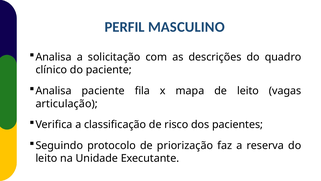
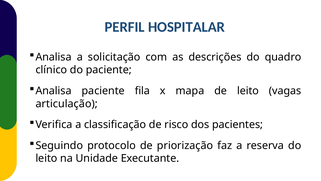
MASCULINO: MASCULINO -> HOSPITALAR
